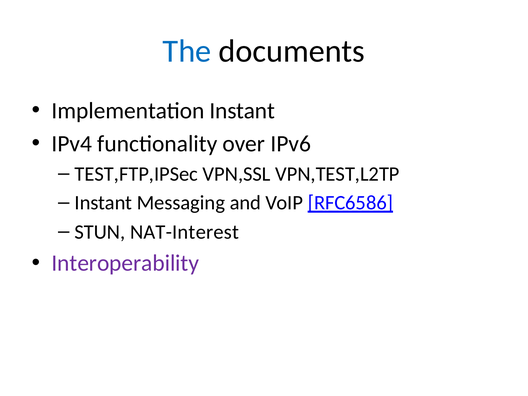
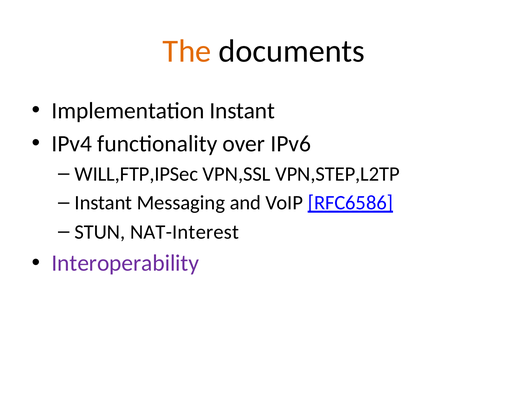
The colour: blue -> orange
TEST,FTP,IPSec: TEST,FTP,IPSec -> WILL,FTP,IPSec
VPN,TEST,L2TP: VPN,TEST,L2TP -> VPN,STEP,L2TP
